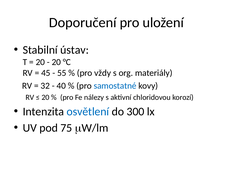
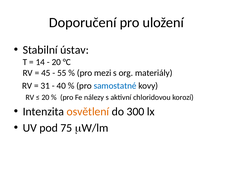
20 at (40, 62): 20 -> 14
vždy: vždy -> mezi
32: 32 -> 31
osvětlení colour: blue -> orange
